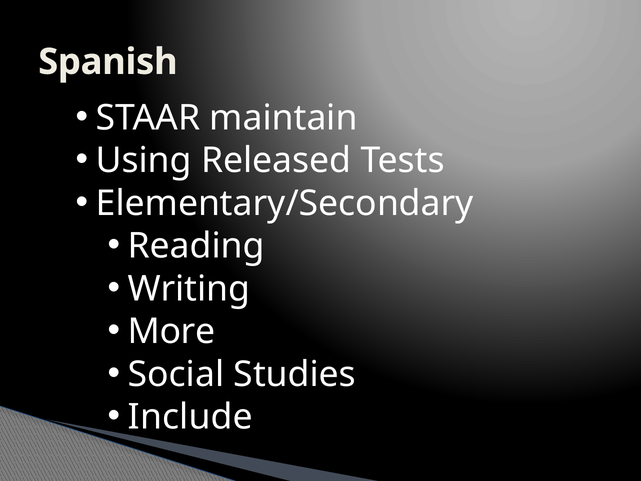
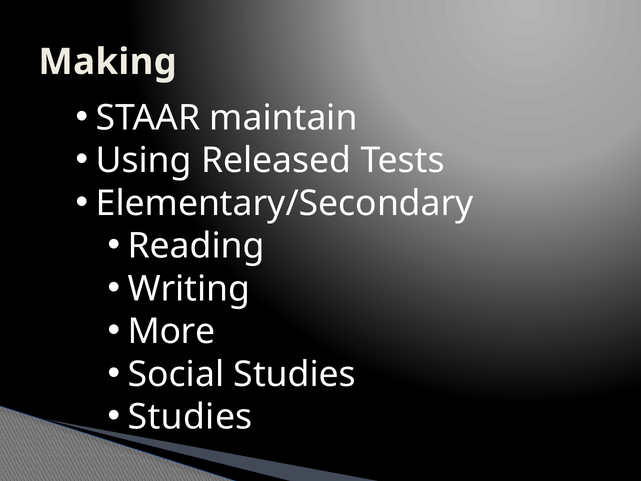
Spanish: Spanish -> Making
Include at (190, 417): Include -> Studies
